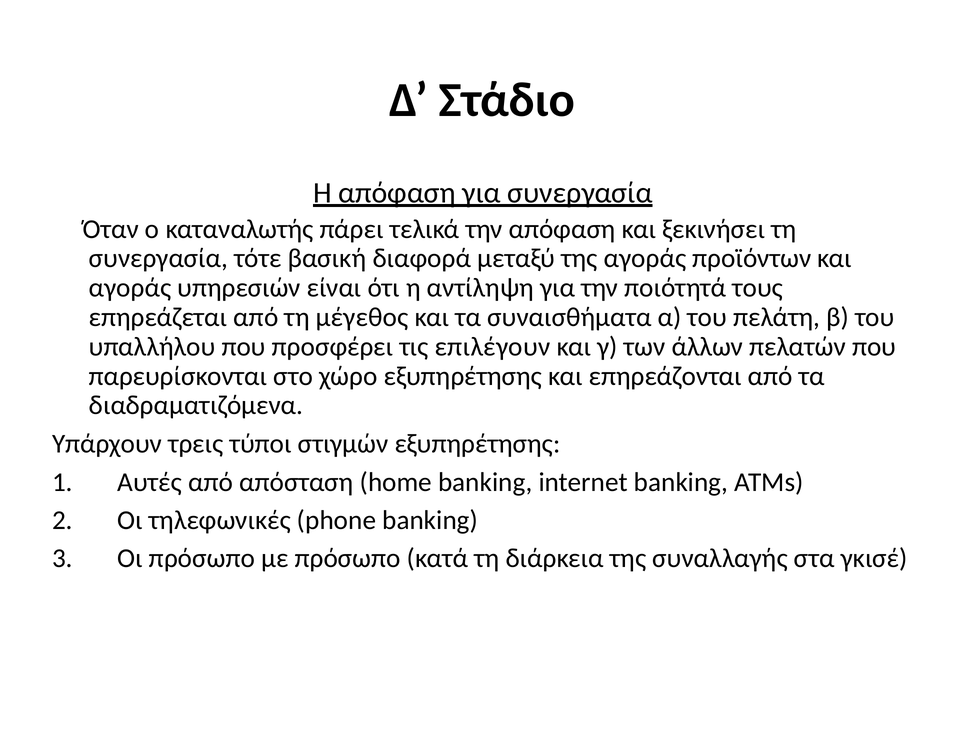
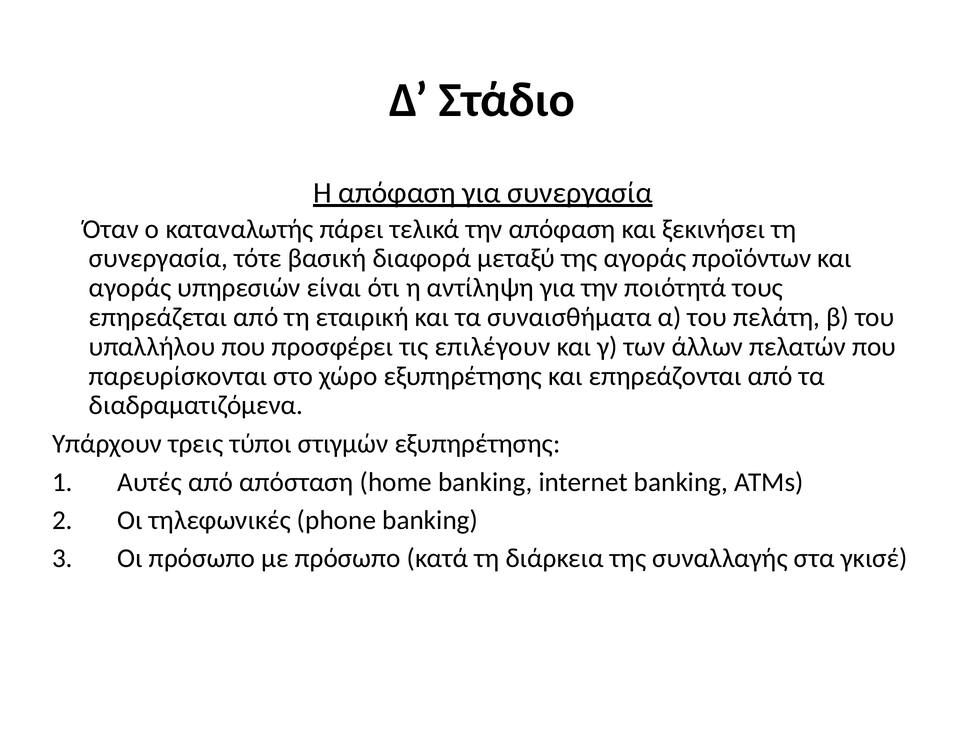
μέγεθος: μέγεθος -> εταιρική
